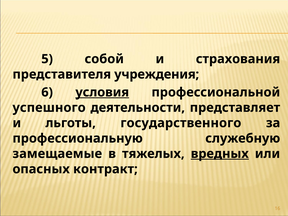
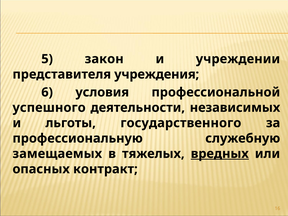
собой: собой -> закон
страхования: страхования -> учреждении
условия underline: present -> none
представляет: представляет -> независимых
замещаемые: замещаемые -> замещаемых
